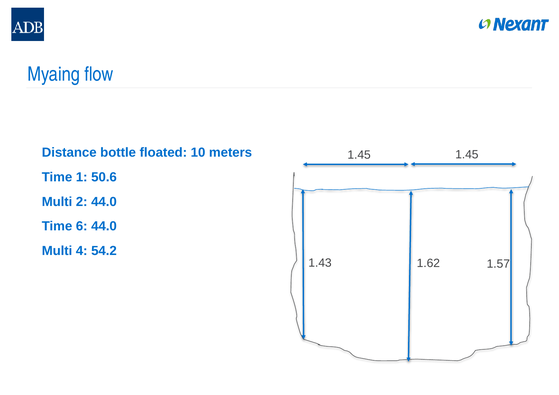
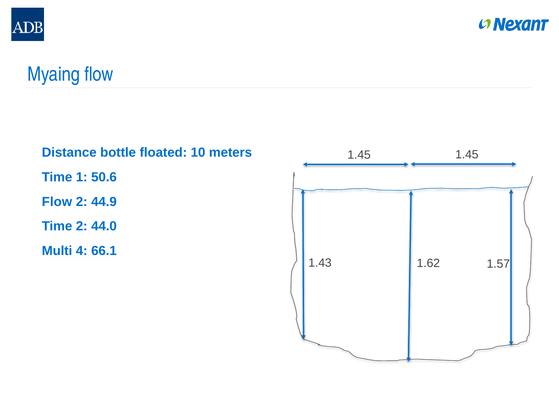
Multi at (57, 202): Multi -> Flow
2 44.0: 44.0 -> 44.9
Time 6: 6 -> 2
54.2: 54.2 -> 66.1
